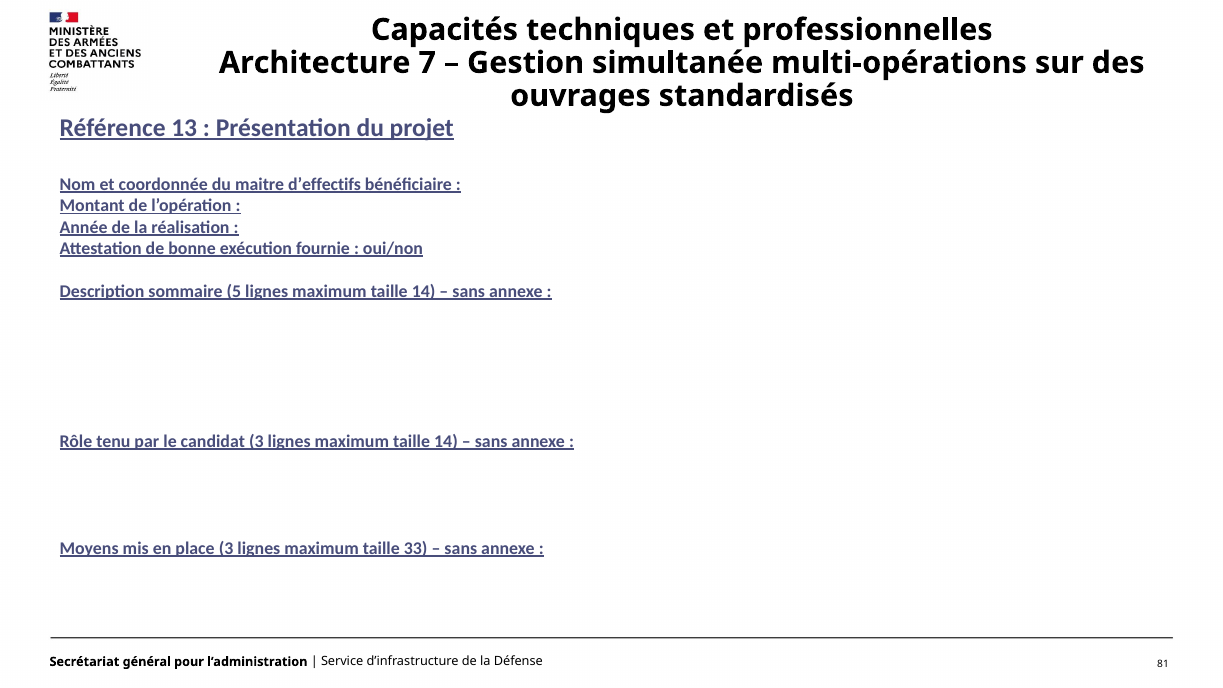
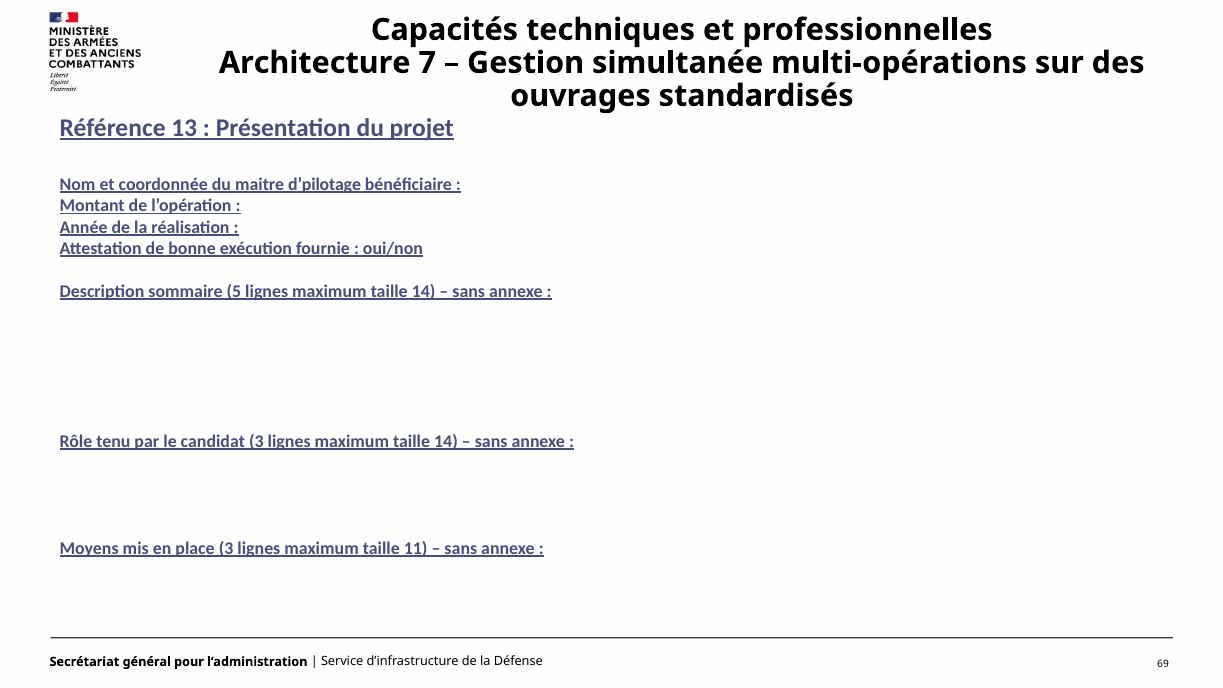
d’effectifs: d’effectifs -> d’pilotage
33: 33 -> 11
81: 81 -> 69
